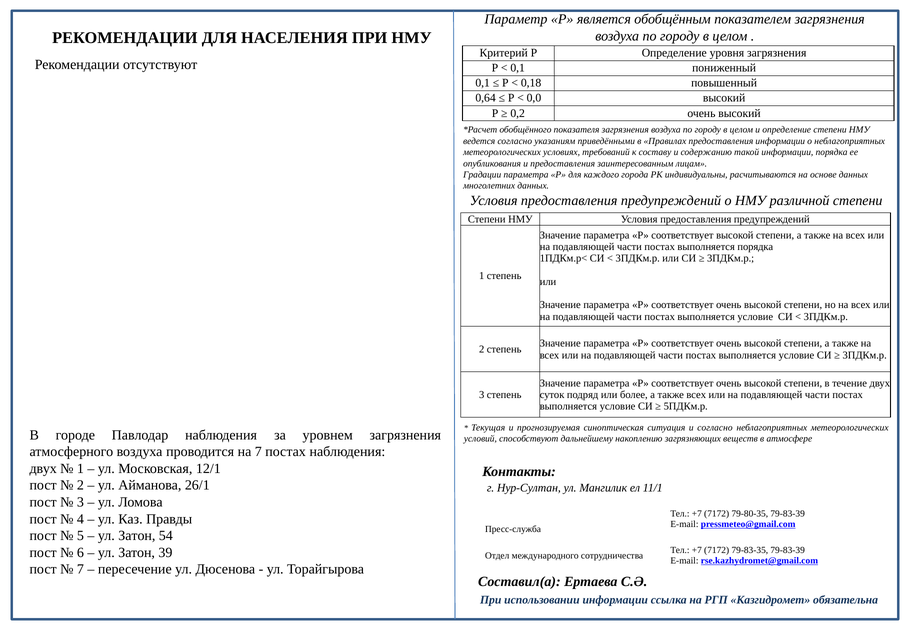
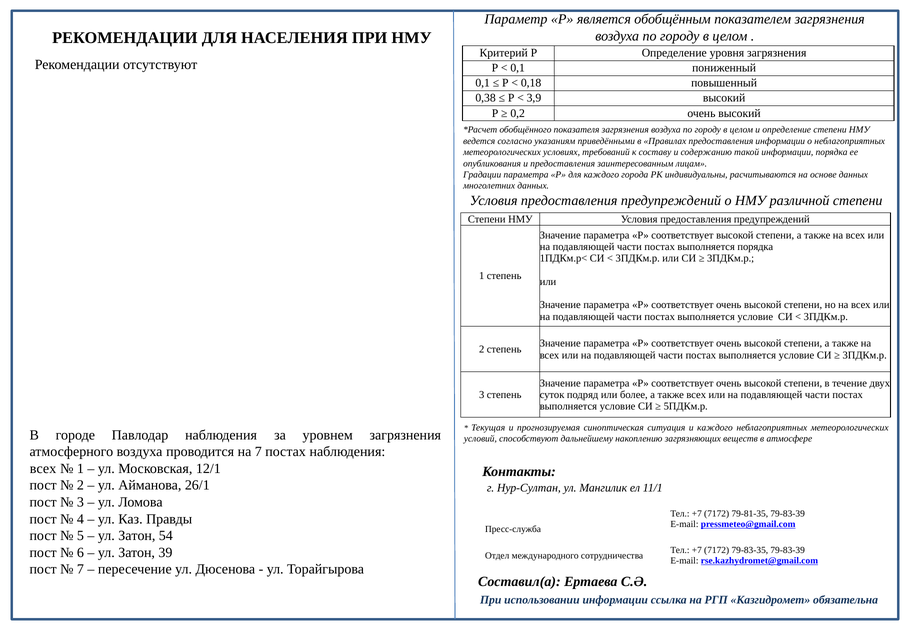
0,64: 0,64 -> 0,38
0,0: 0,0 -> 3,9
и согласно: согласно -> каждого
двух at (43, 468): двух -> всех
79-80-35: 79-80-35 -> 79-81-35
